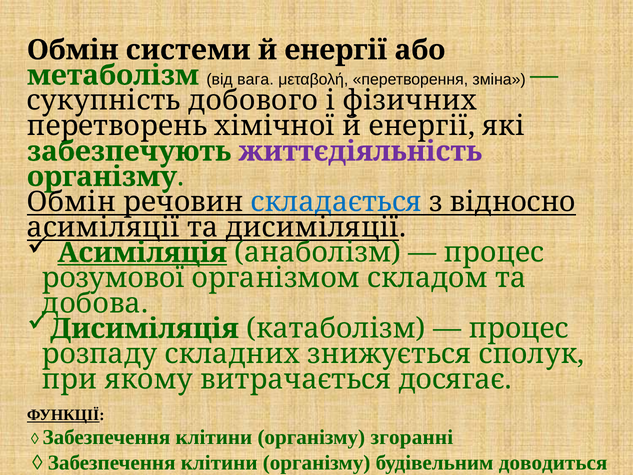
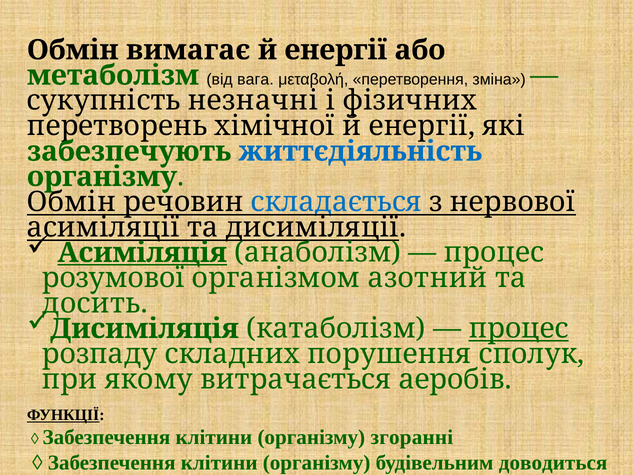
системи: системи -> вимагає
добового: добового -> незначні
життєдіяльність colour: purple -> blue
відносно: відносно -> нервової
складом: складом -> азотний
добова: добова -> досить
процес at (519, 329) underline: none -> present
знижується: знижується -> порушення
досягає: досягає -> аеробів
